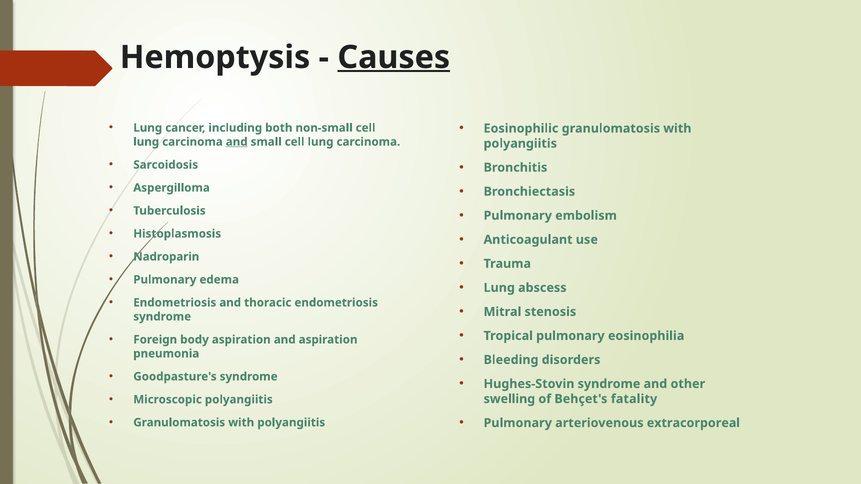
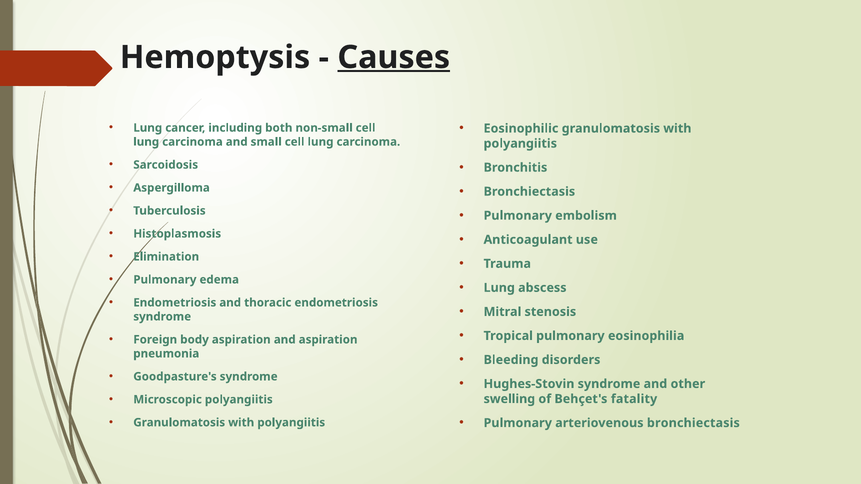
and at (237, 142) underline: present -> none
Nadroparin: Nadroparin -> Elimination
arteriovenous extracorporeal: extracorporeal -> bronchiectasis
